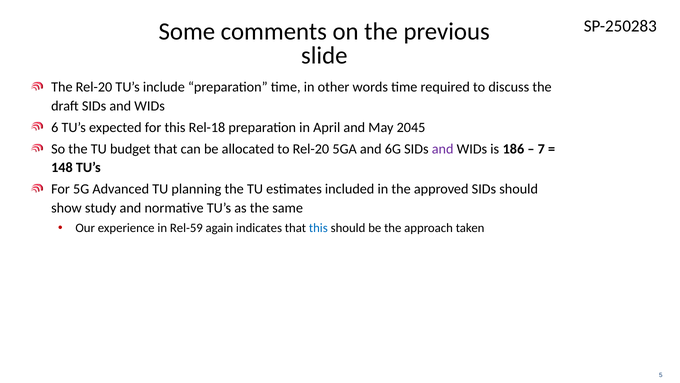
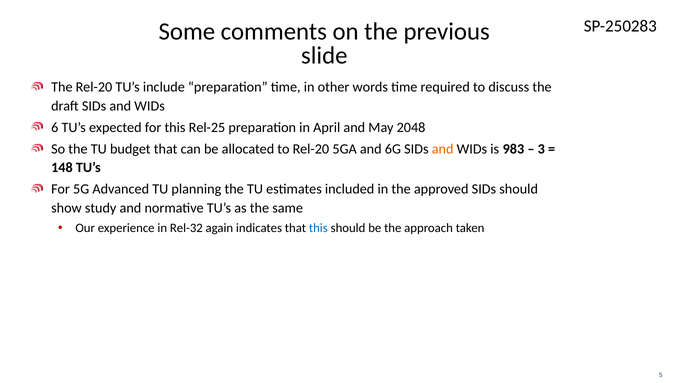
Rel-18: Rel-18 -> Rel-25
2045: 2045 -> 2048
and at (443, 149) colour: purple -> orange
186: 186 -> 983
7: 7 -> 3
Rel-59: Rel-59 -> Rel-32
